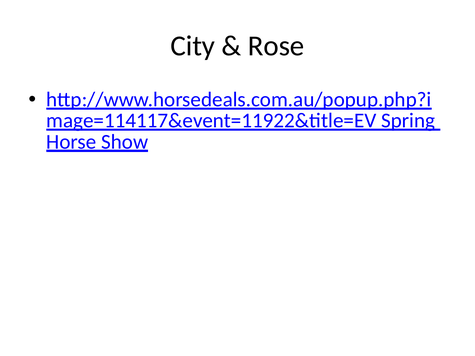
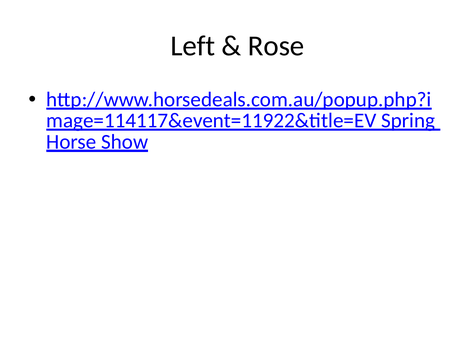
City: City -> Left
